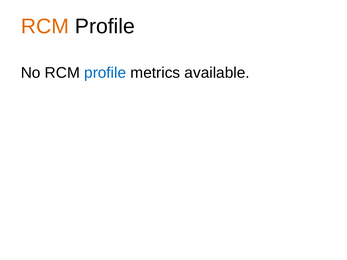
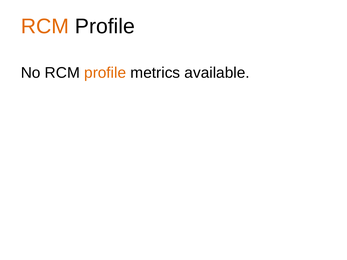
profile at (105, 73) colour: blue -> orange
